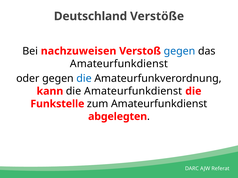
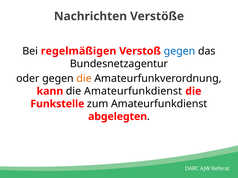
Deutschland: Deutschland -> Nachrichten
nachzuweisen: nachzuweisen -> regelmäßigen
Amateurfunkdienst at (119, 64): Amateurfunkdienst -> Bundesnetzagentur
die at (84, 79) colour: blue -> orange
